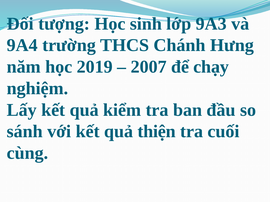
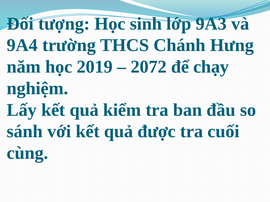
2007: 2007 -> 2072
thiện: thiện -> được
